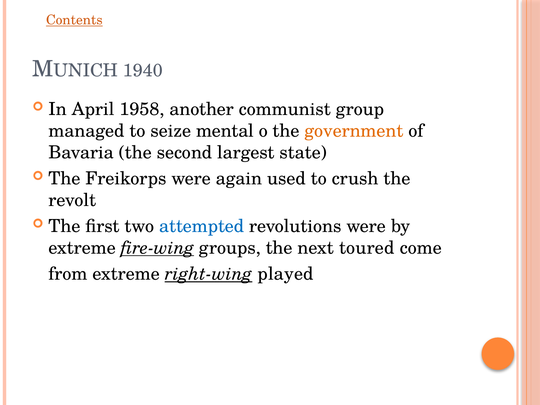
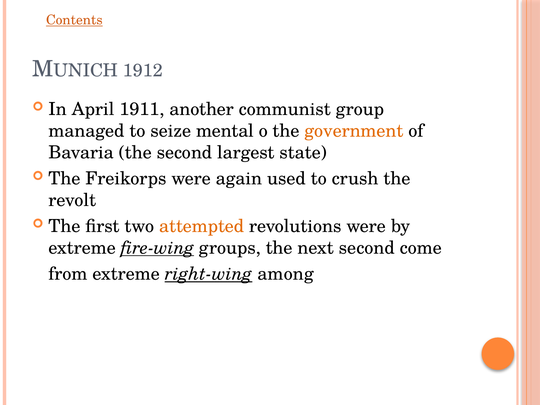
1940: 1940 -> 1912
1958: 1958 -> 1911
attempted colour: blue -> orange
next toured: toured -> second
played: played -> among
